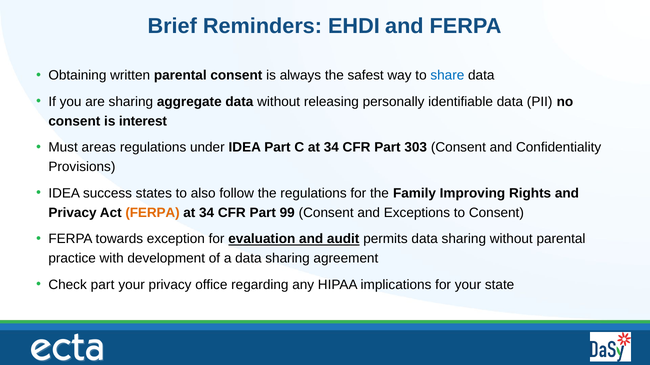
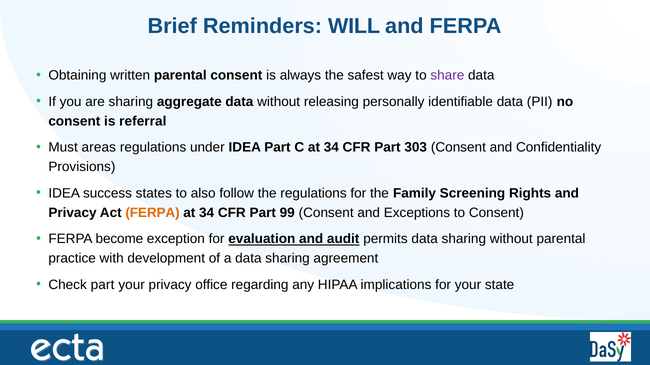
EHDI: EHDI -> WILL
share colour: blue -> purple
interest: interest -> referral
Improving: Improving -> Screening
towards: towards -> become
